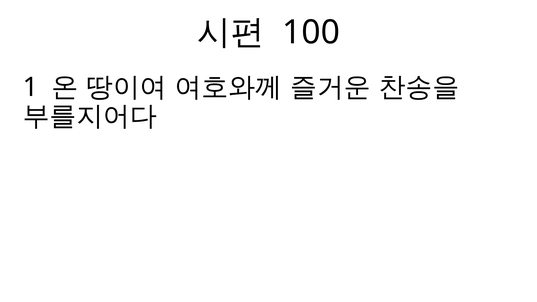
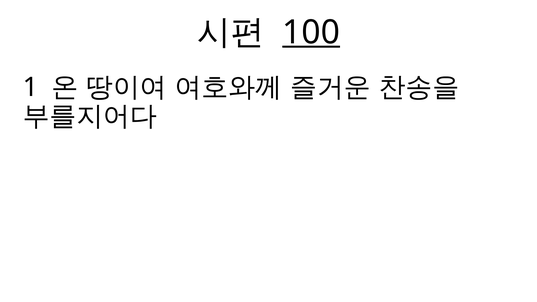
100 underline: none -> present
